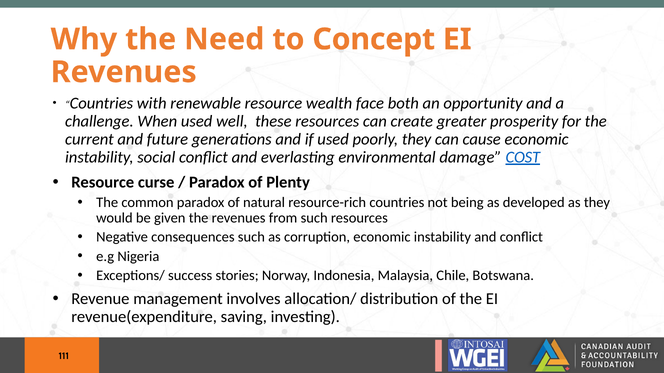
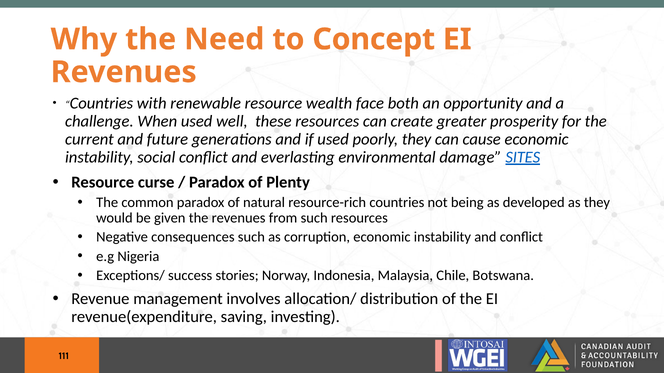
COST: COST -> SITES
